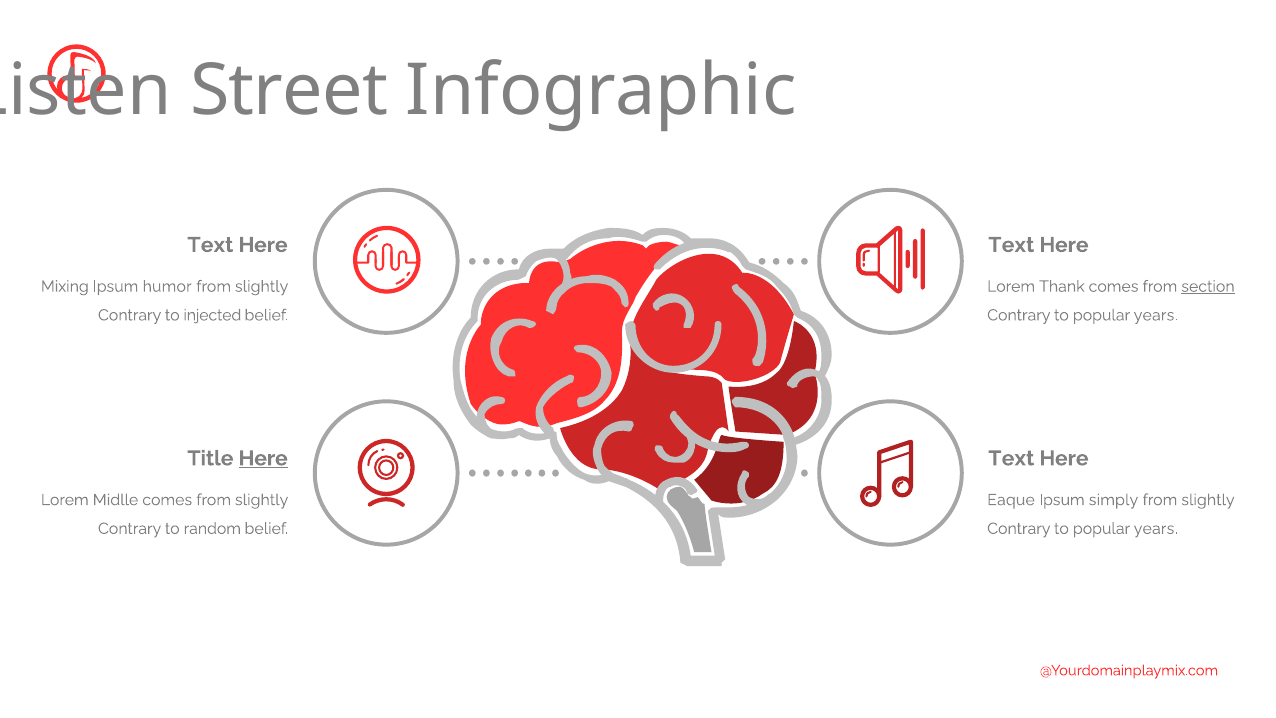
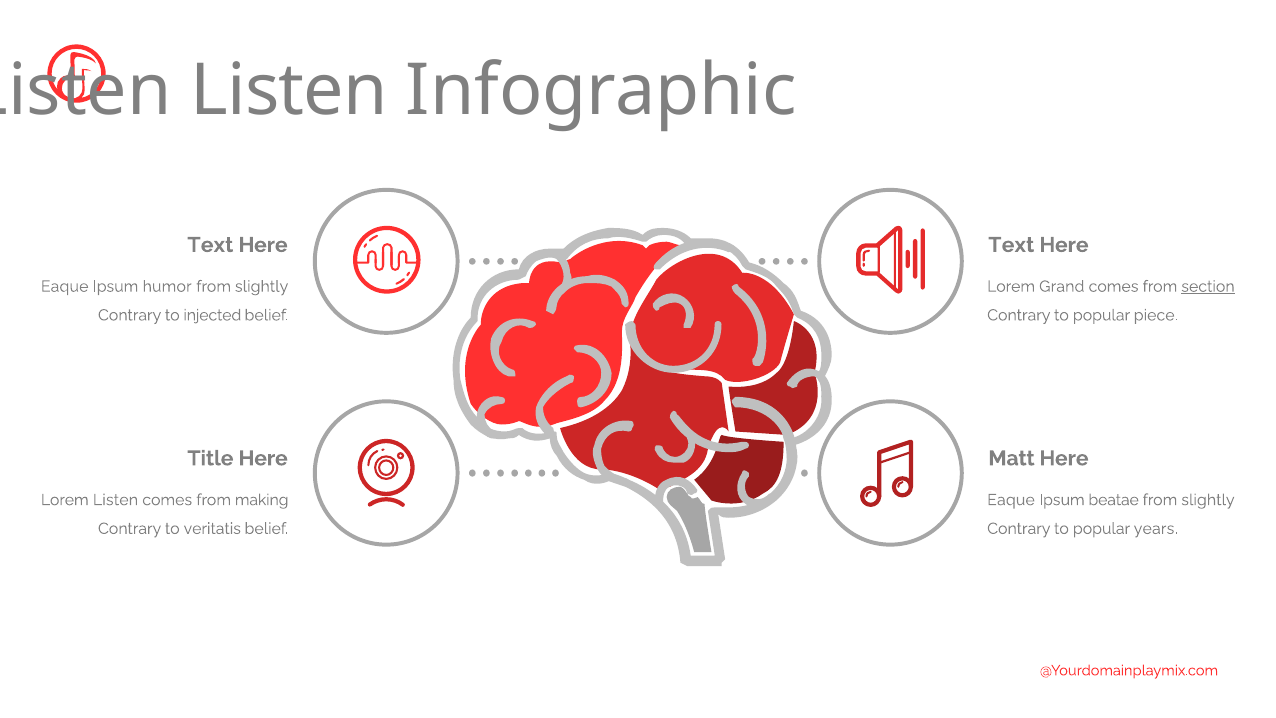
Street at (289, 91): Street -> Listen
Mixing at (65, 286): Mixing -> Eaque
Thank: Thank -> Grand
years at (1156, 315): years -> piece
Here at (263, 458) underline: present -> none
Text at (1011, 458): Text -> Matt
Lorem Midlle: Midlle -> Listen
comes from slightly: slightly -> making
simply: simply -> beatae
random: random -> veritatis
